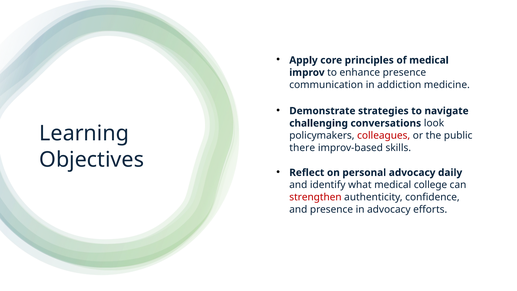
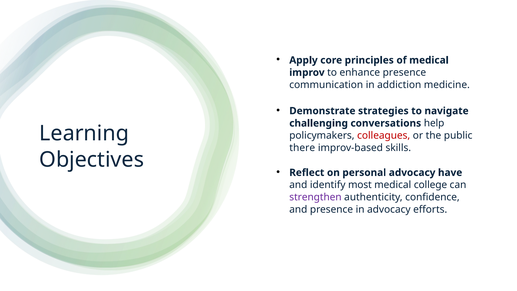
look: look -> help
daily: daily -> have
what: what -> most
strengthen colour: red -> purple
